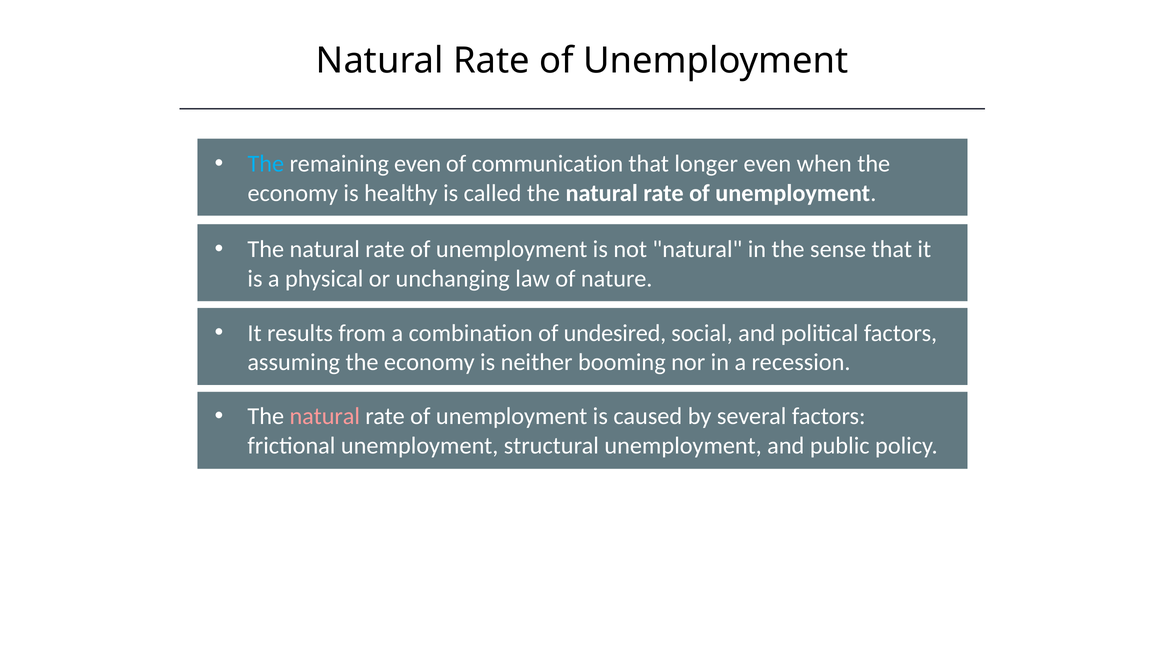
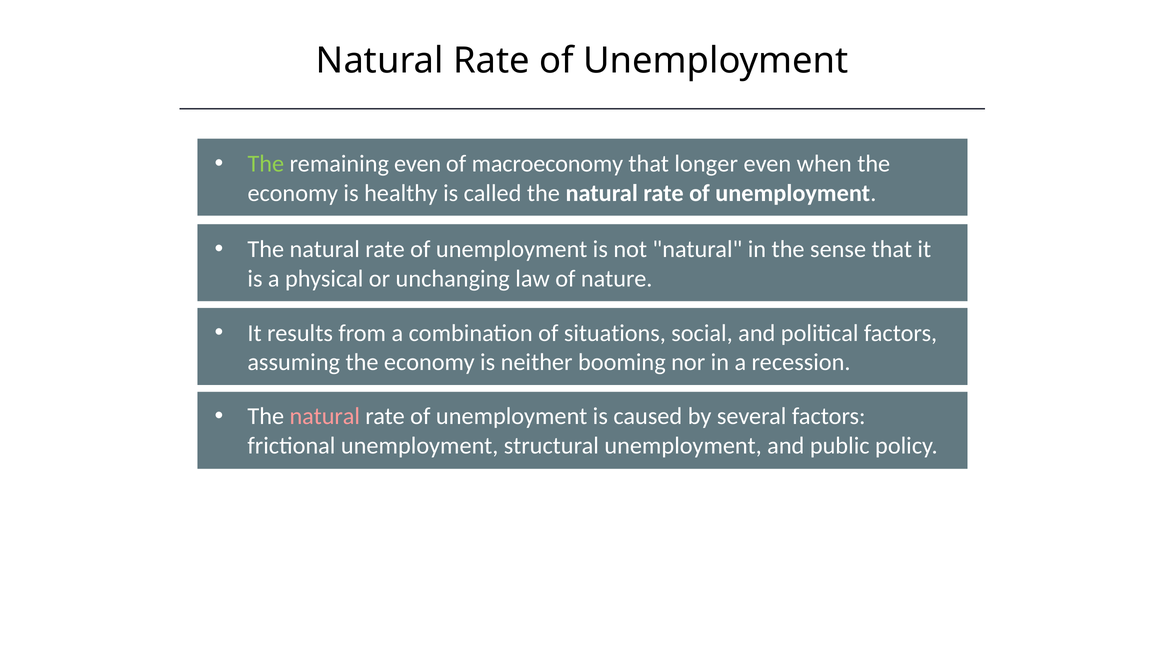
The at (266, 164) colour: light blue -> light green
communication: communication -> macroeconomy
undesired: undesired -> situations
